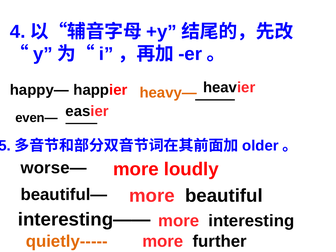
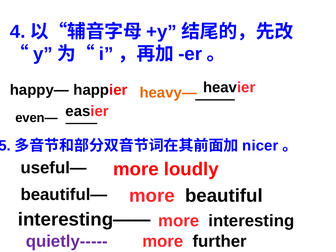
older: older -> nicer
worse—: worse— -> useful—
quietly----- colour: orange -> purple
